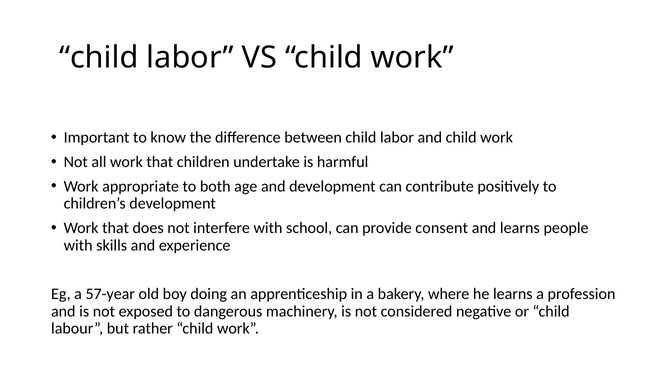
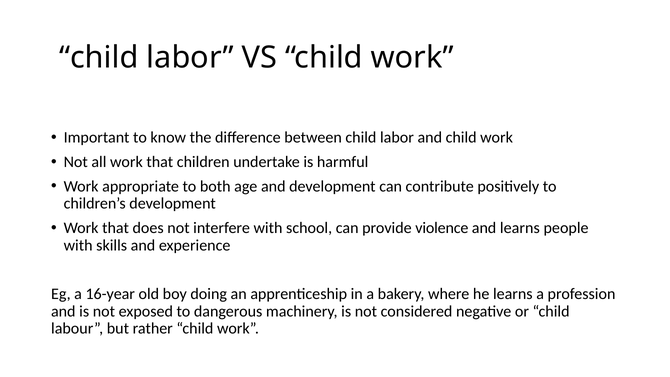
consent: consent -> violence
57-year: 57-year -> 16-year
